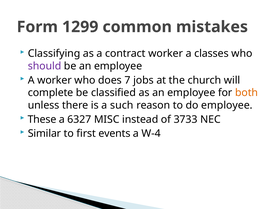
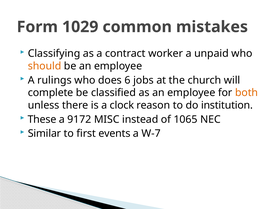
1299: 1299 -> 1029
classes: classes -> unpaid
should colour: purple -> orange
A worker: worker -> rulings
7: 7 -> 6
such: such -> clock
do employee: employee -> institution
6327: 6327 -> 9172
3733: 3733 -> 1065
W-4: W-4 -> W-7
